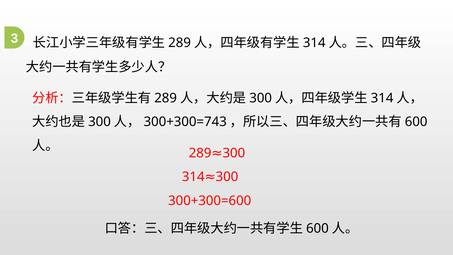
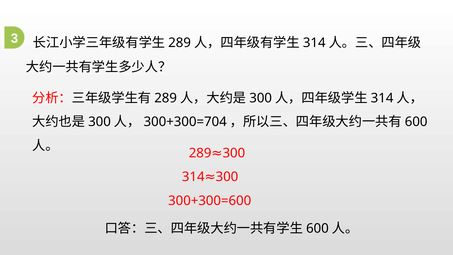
300+300=743: 300+300=743 -> 300+300=704
